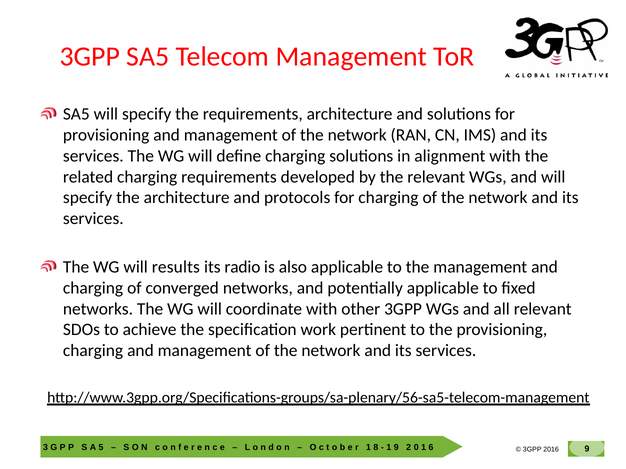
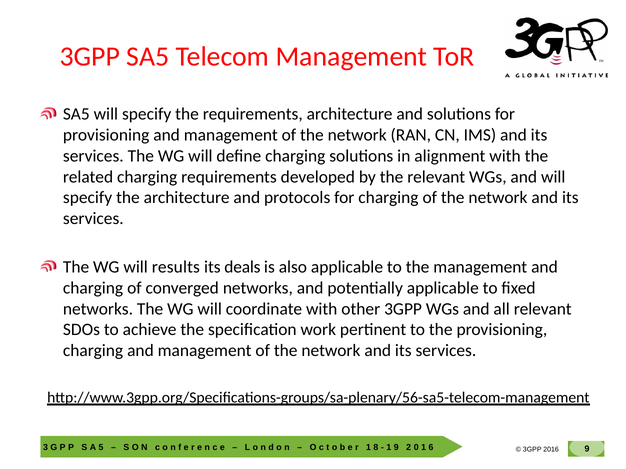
radio: radio -> deals
